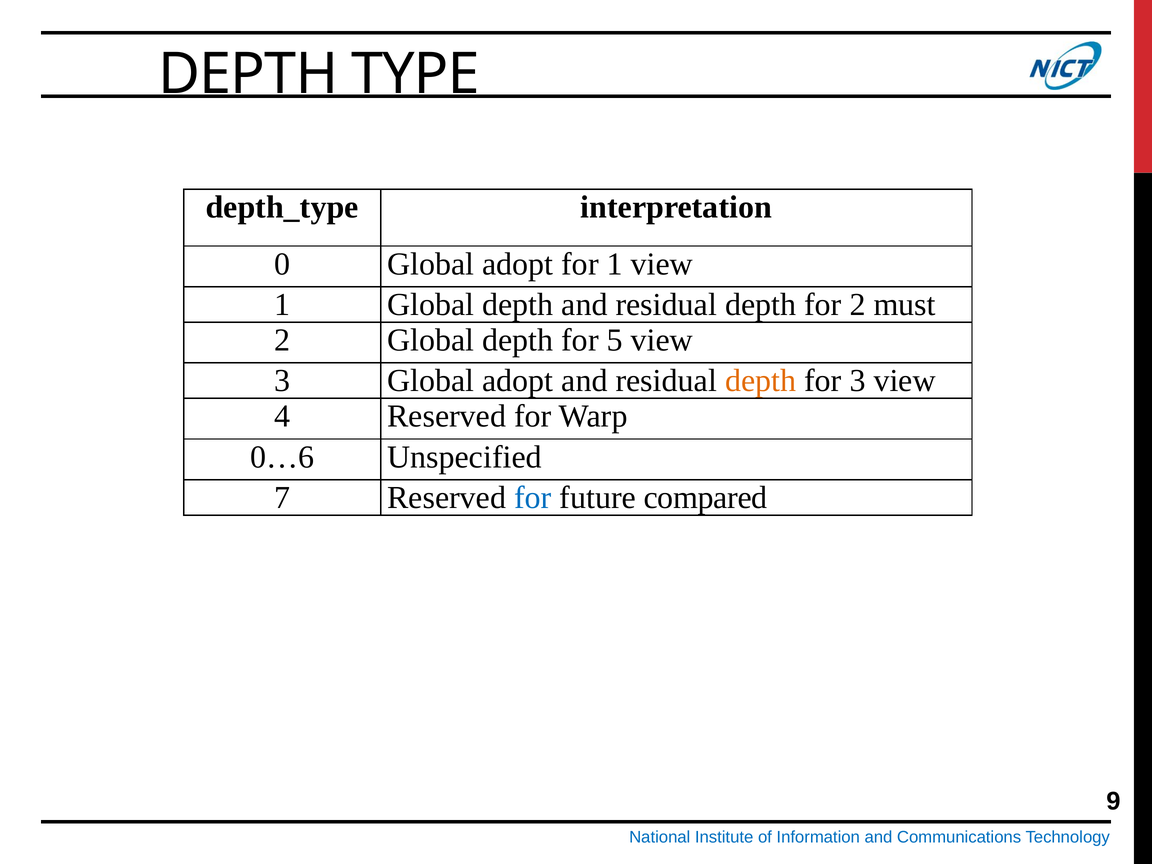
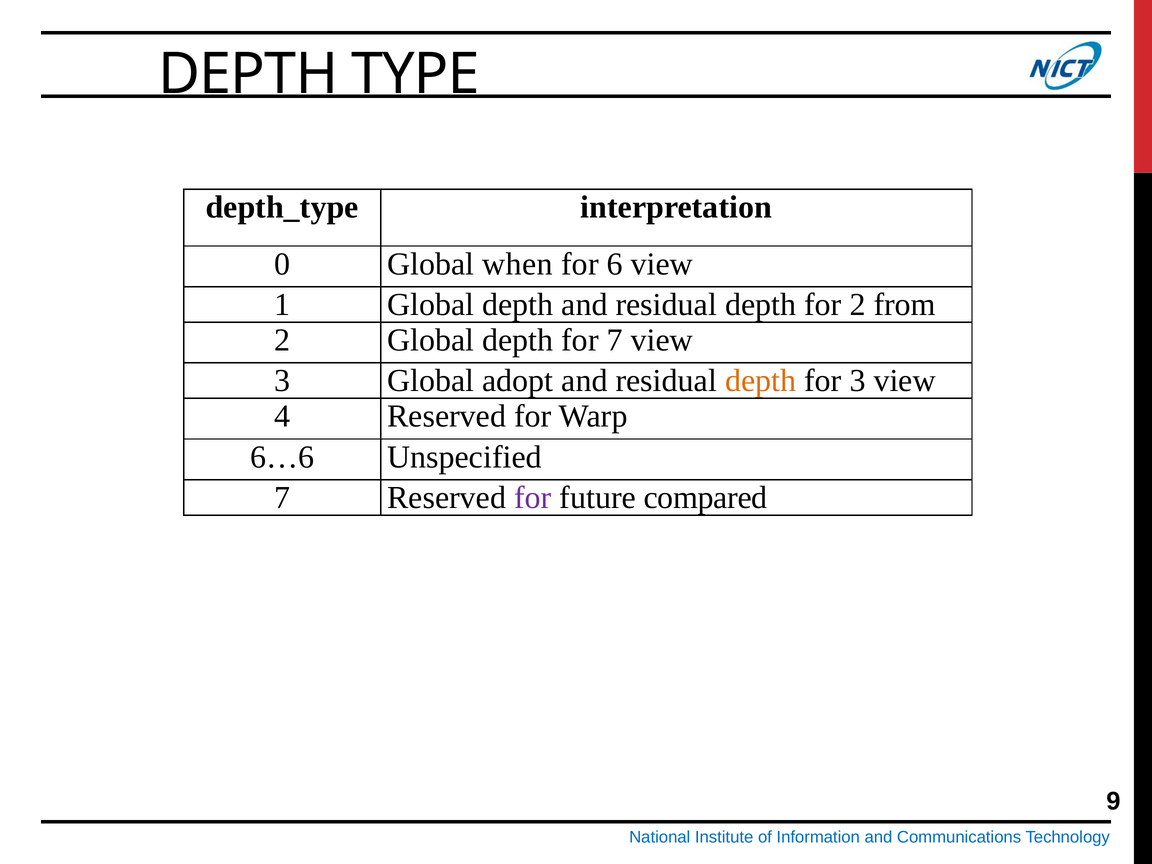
0 Global adopt: adopt -> when
for 1: 1 -> 6
must: must -> from
for 5: 5 -> 7
0…6: 0…6 -> 6…6
for at (533, 498) colour: blue -> purple
